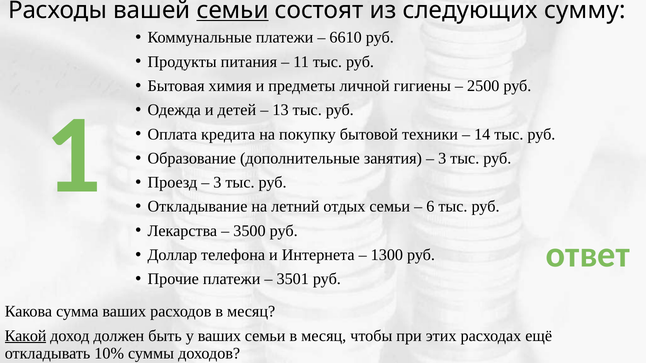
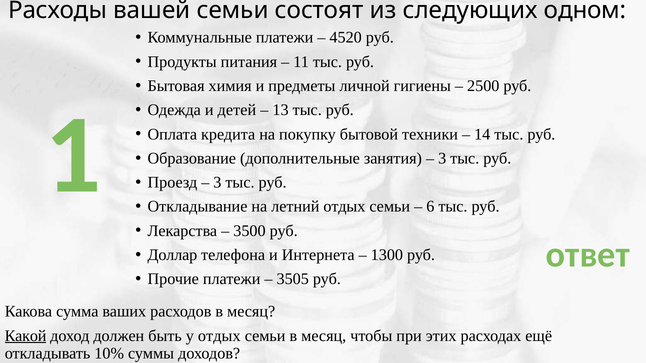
семьи at (233, 10) underline: present -> none
сумму: сумму -> одном
6610: 6610 -> 4520
3501: 3501 -> 3505
у ваших: ваших -> отдых
